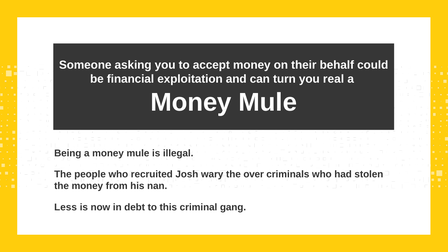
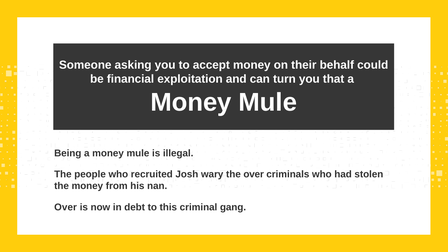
real: real -> that
Less at (66, 207): Less -> Over
